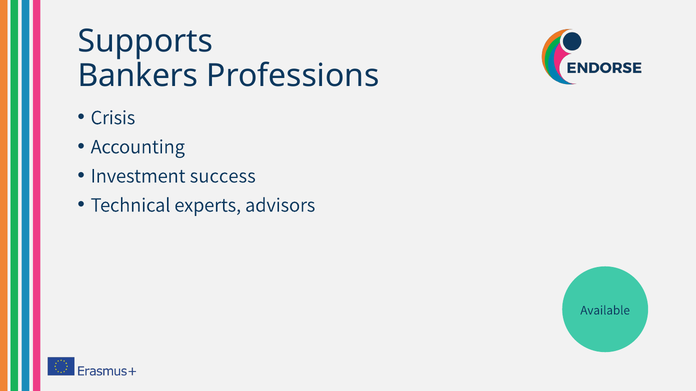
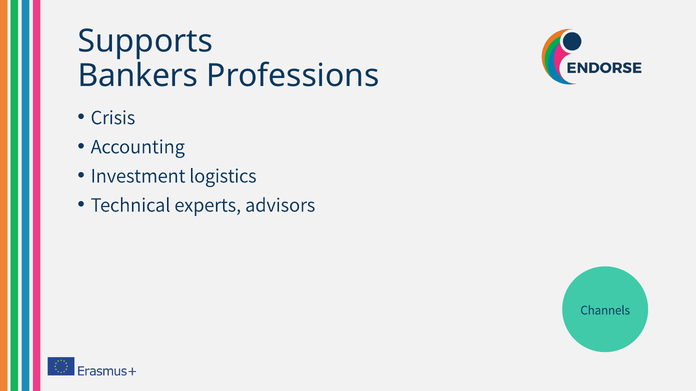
success: success -> logistics
Available: Available -> Channels
